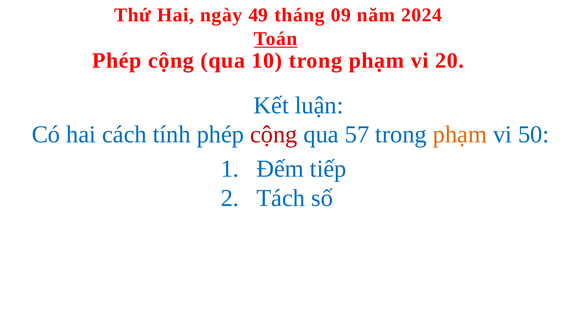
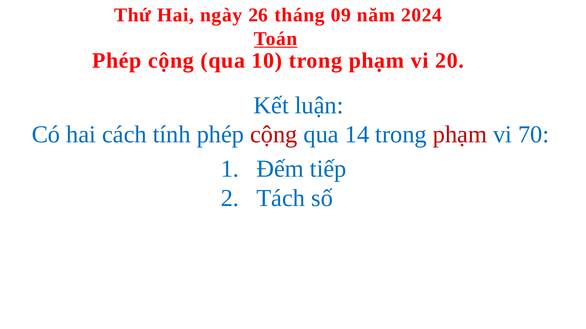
49: 49 -> 26
57: 57 -> 14
phạm at (460, 135) colour: orange -> red
50: 50 -> 70
